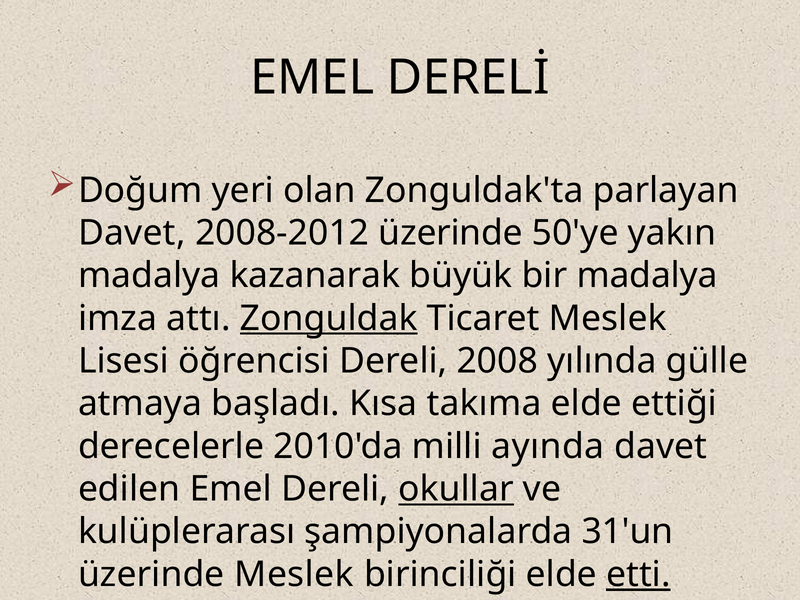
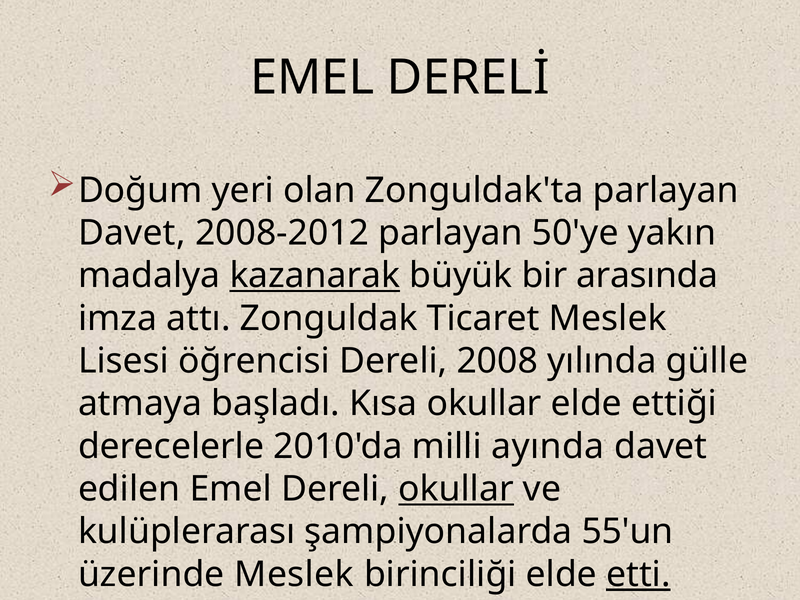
2008-2012 üzerinde: üzerinde -> parlayan
kazanarak underline: none -> present
bir madalya: madalya -> arasında
Zonguldak underline: present -> none
Kısa takıma: takıma -> okullar
31'un: 31'un -> 55'un
